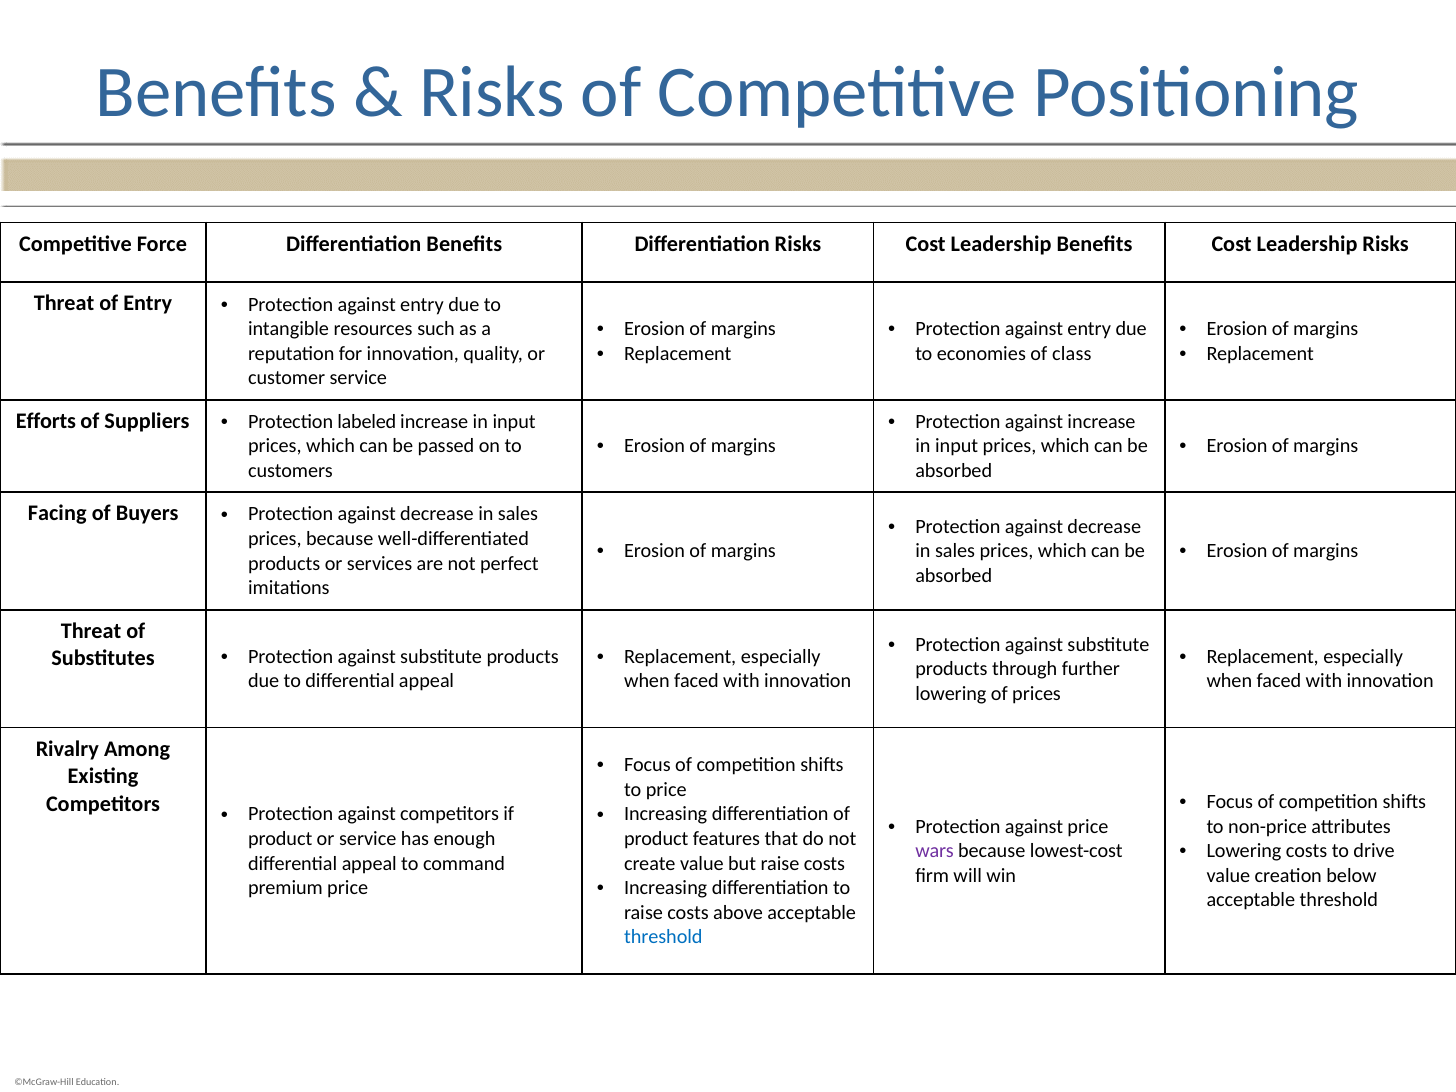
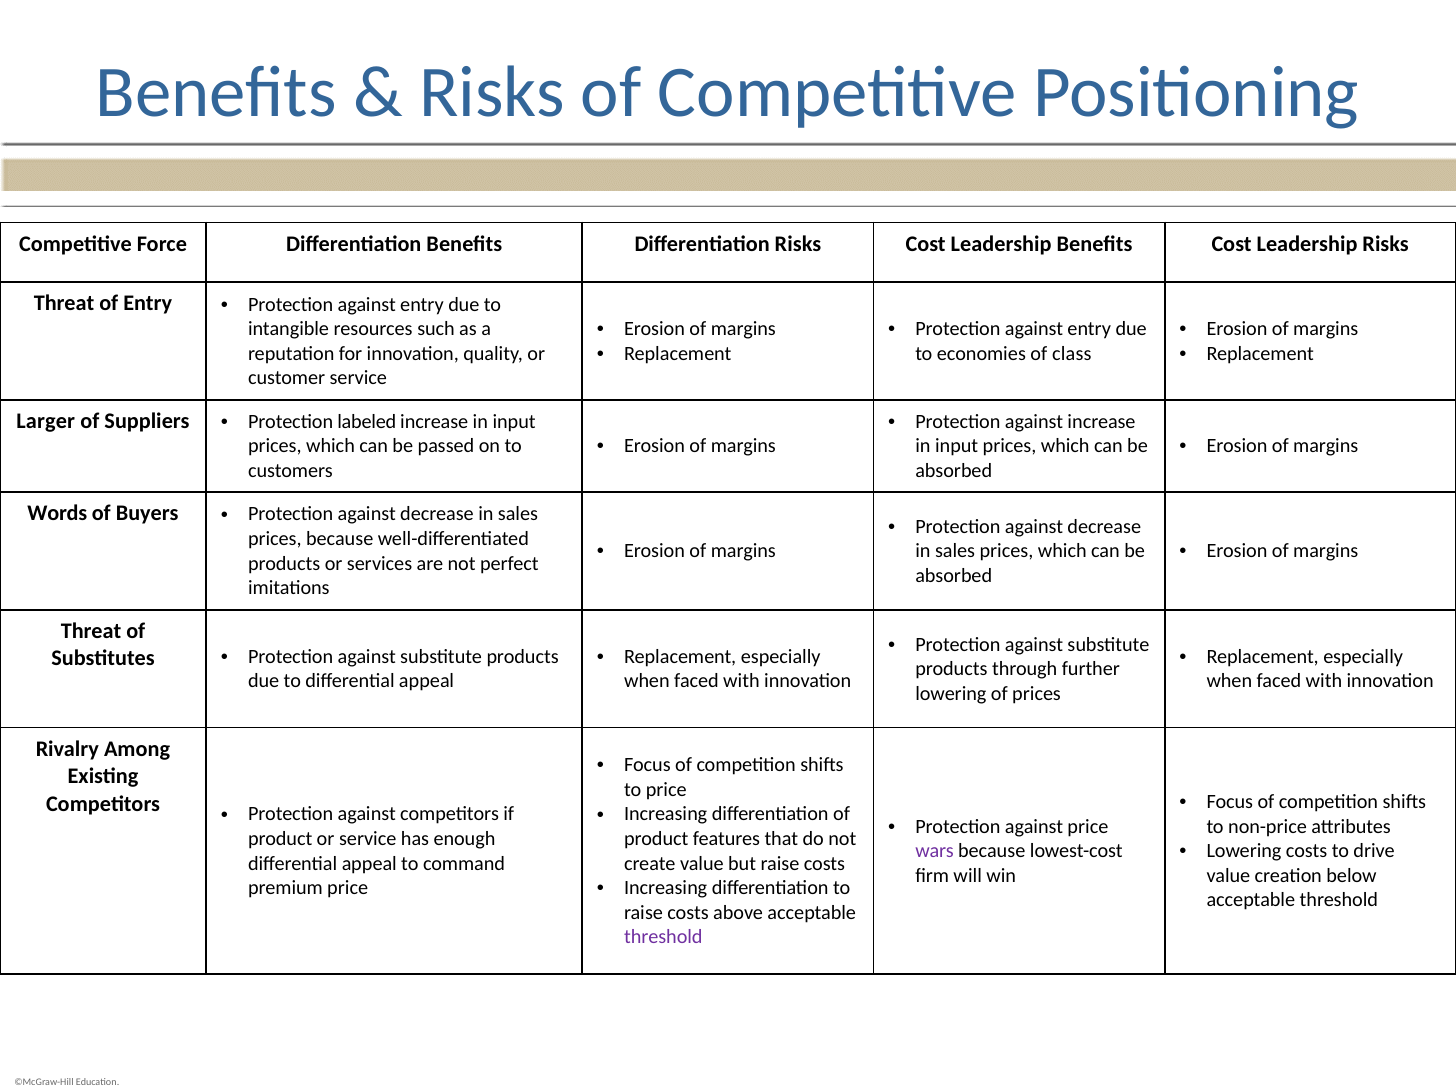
Efforts: Efforts -> Larger
Facing: Facing -> Words
threshold at (663, 937) colour: blue -> purple
